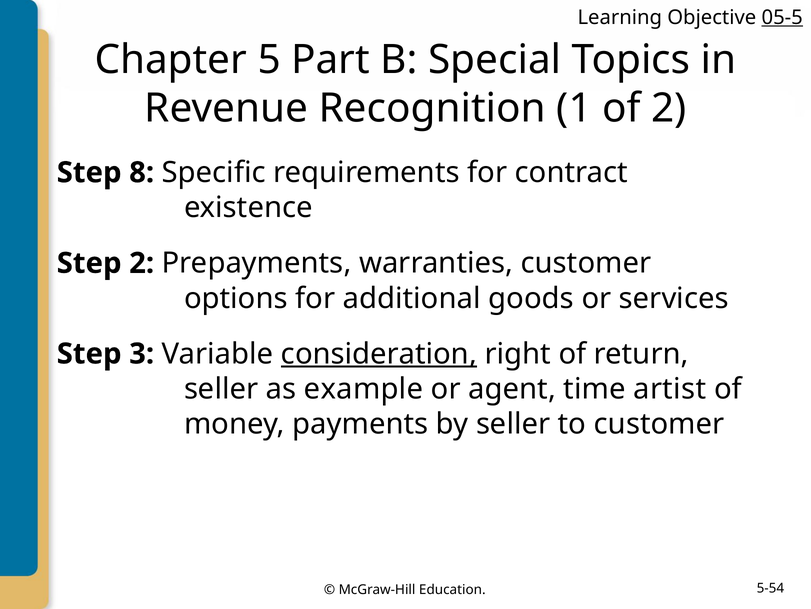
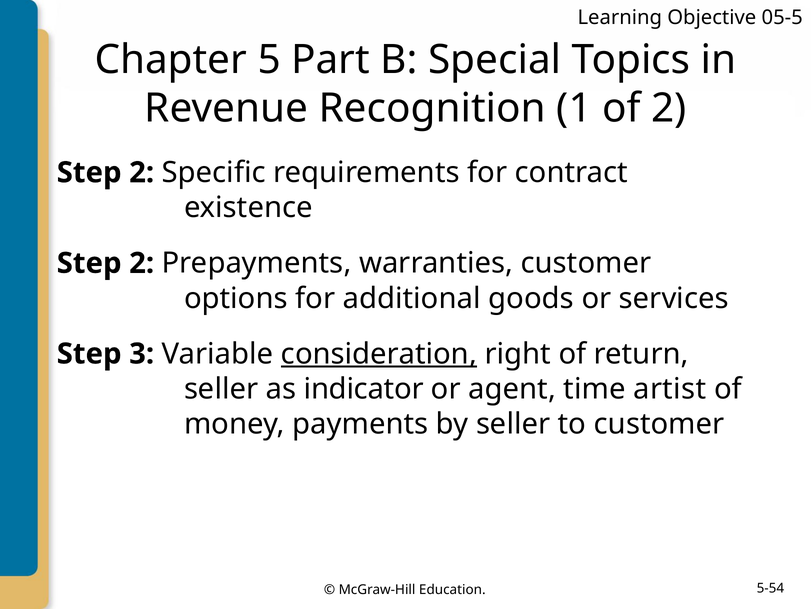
05-5 underline: present -> none
8 at (142, 172): 8 -> 2
example: example -> indicator
